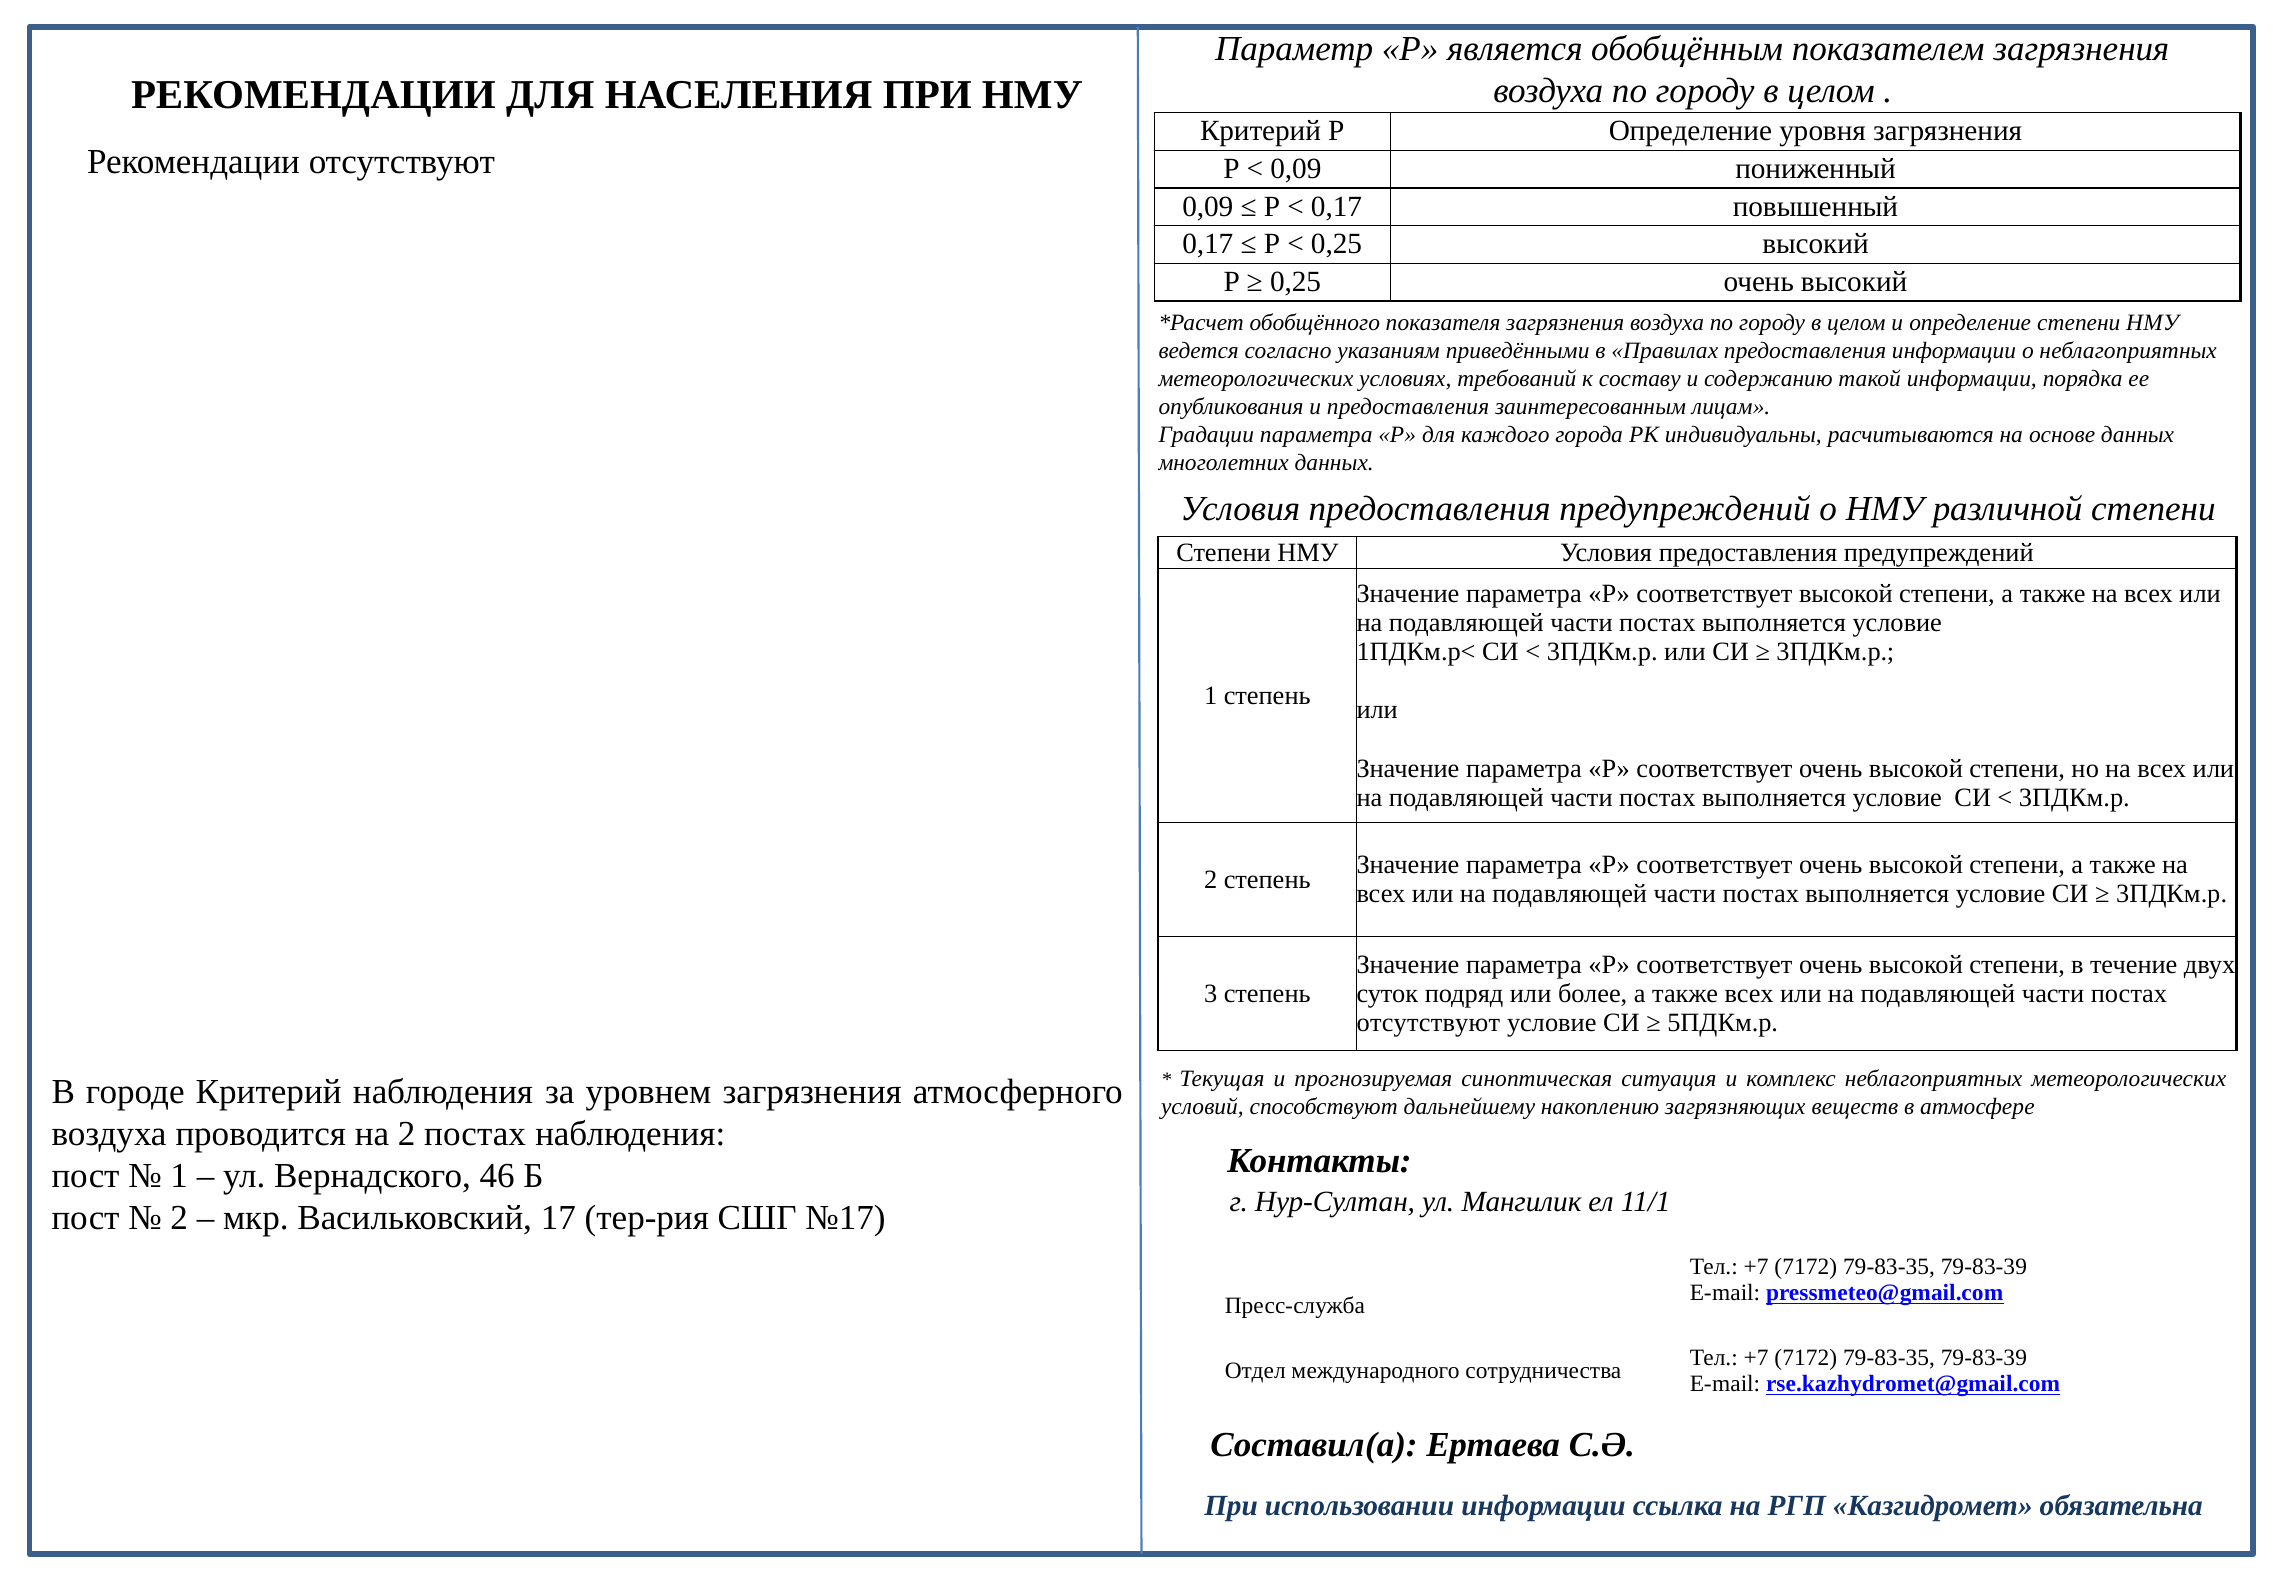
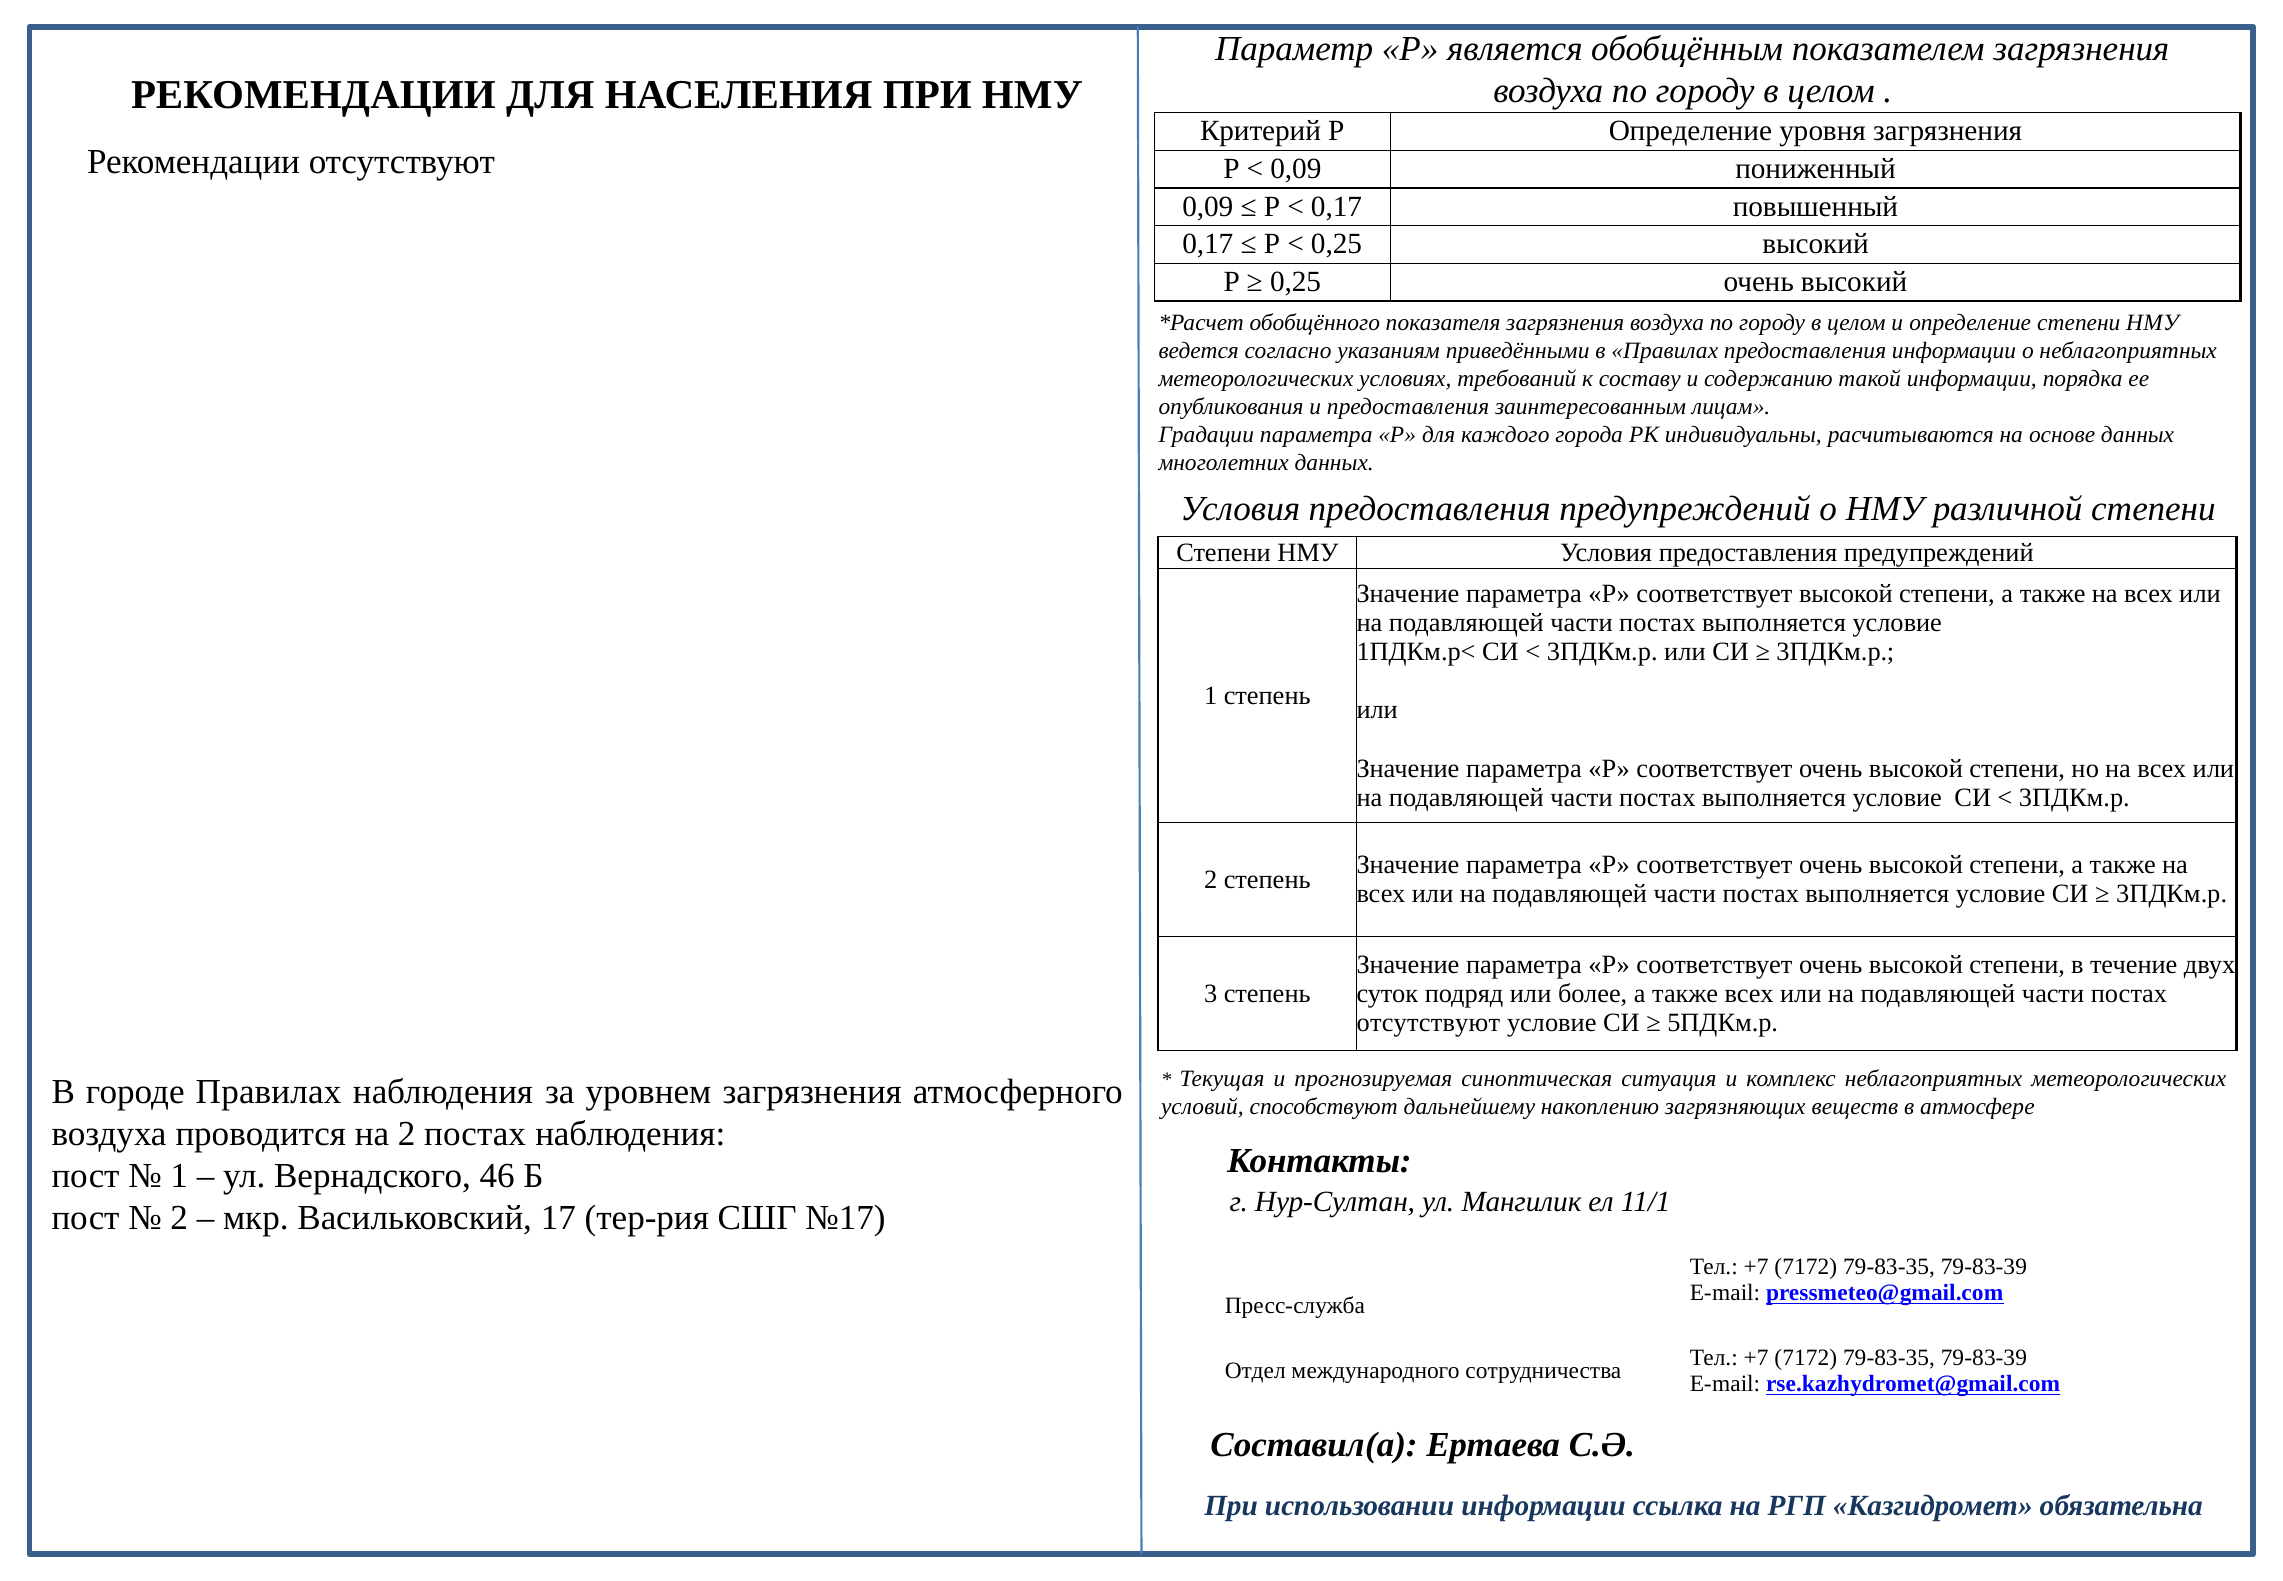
городе Критерий: Критерий -> Правилах
